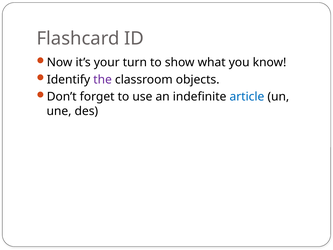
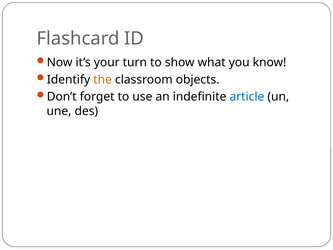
the colour: purple -> orange
